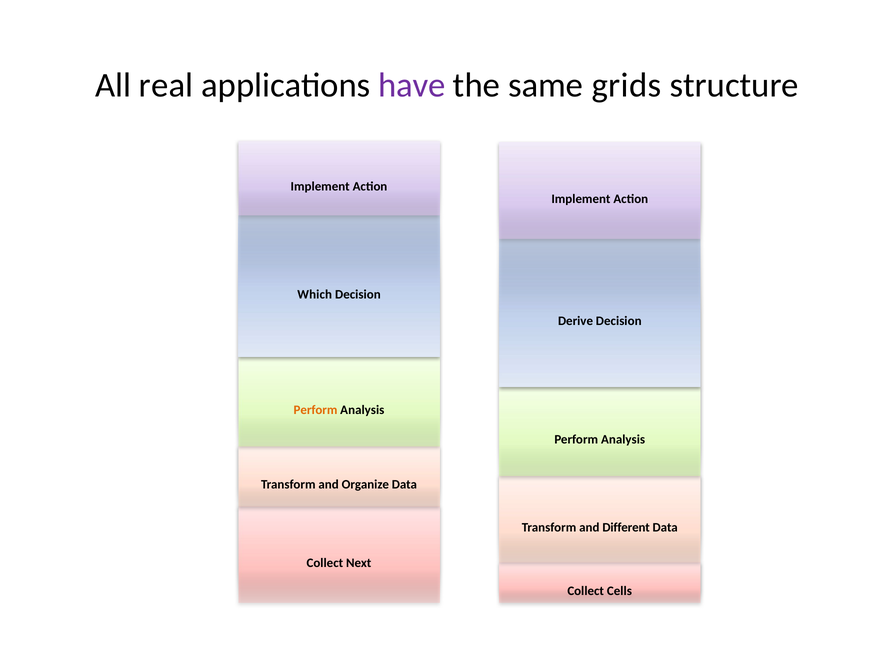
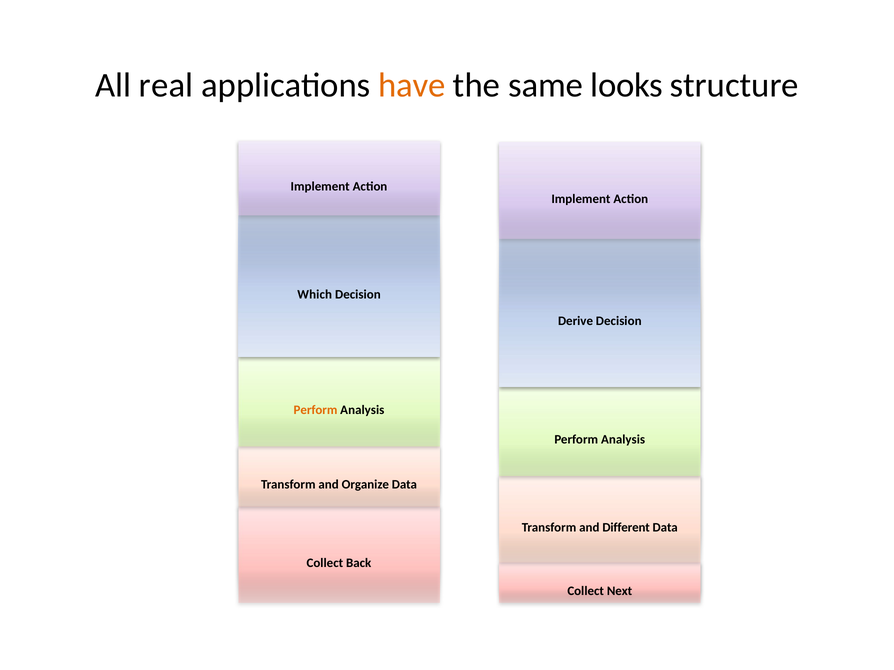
have colour: purple -> orange
grids: grids -> looks
Next: Next -> Back
Cells: Cells -> Next
